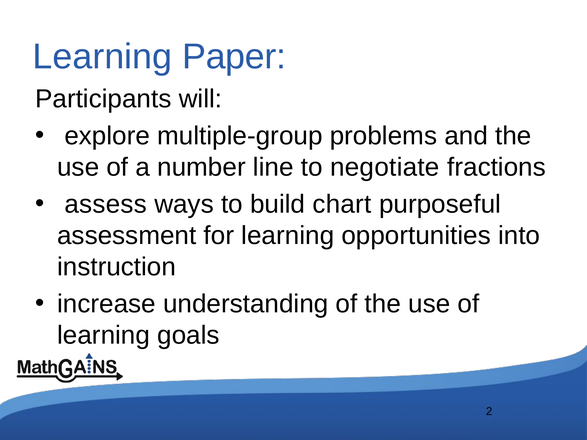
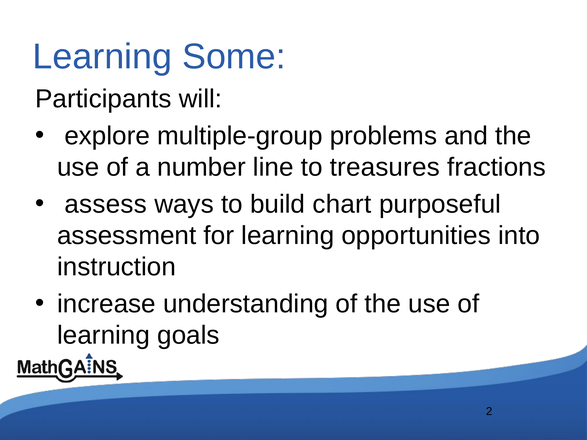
Paper: Paper -> Some
negotiate: negotiate -> treasures
